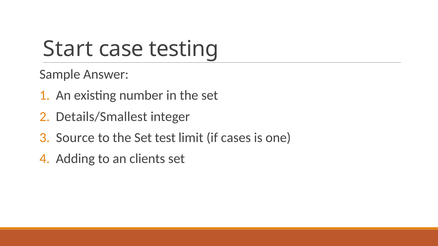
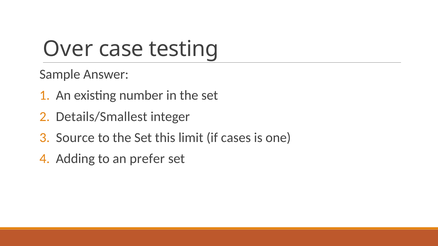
Start: Start -> Over
test: test -> this
clients: clients -> prefer
